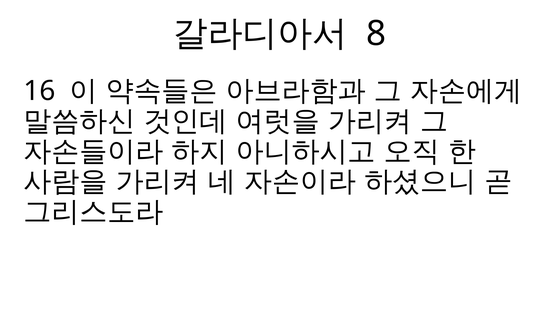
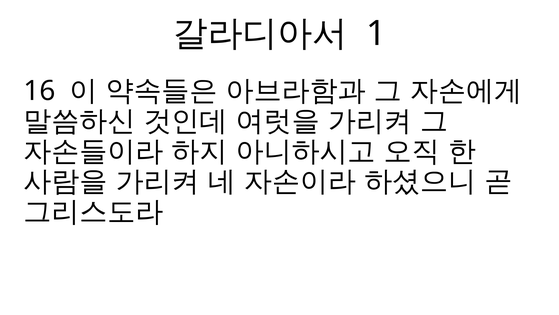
8: 8 -> 1
